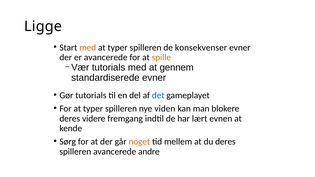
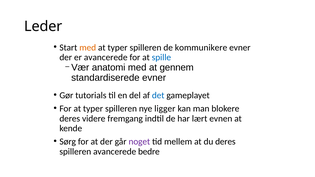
Ligge: Ligge -> Leder
konsekvenser: konsekvenser -> kommunikere
spille colour: orange -> blue
Vær tutorials: tutorials -> anatomi
viden: viden -> ligger
noget colour: orange -> purple
andre: andre -> bedre
